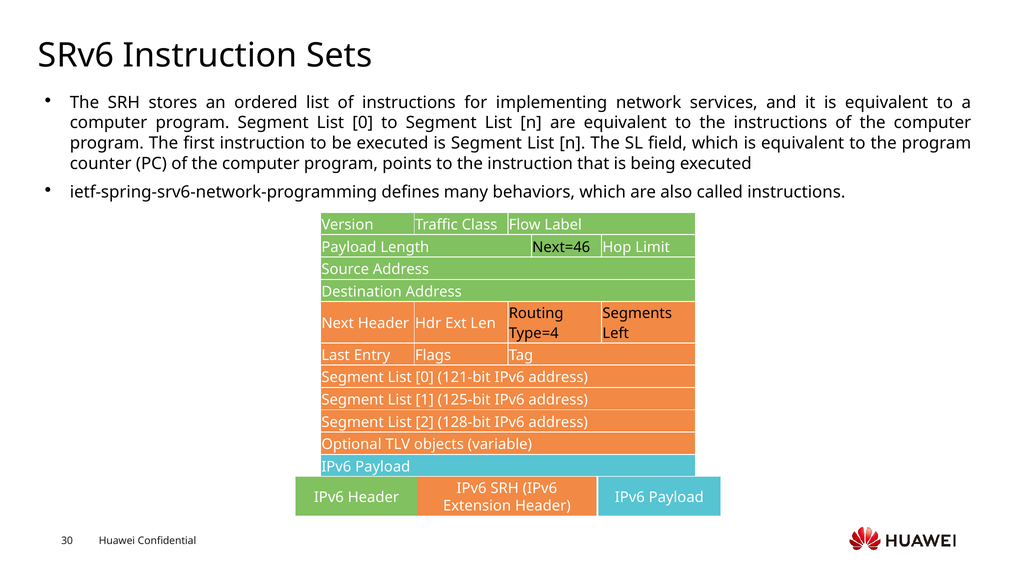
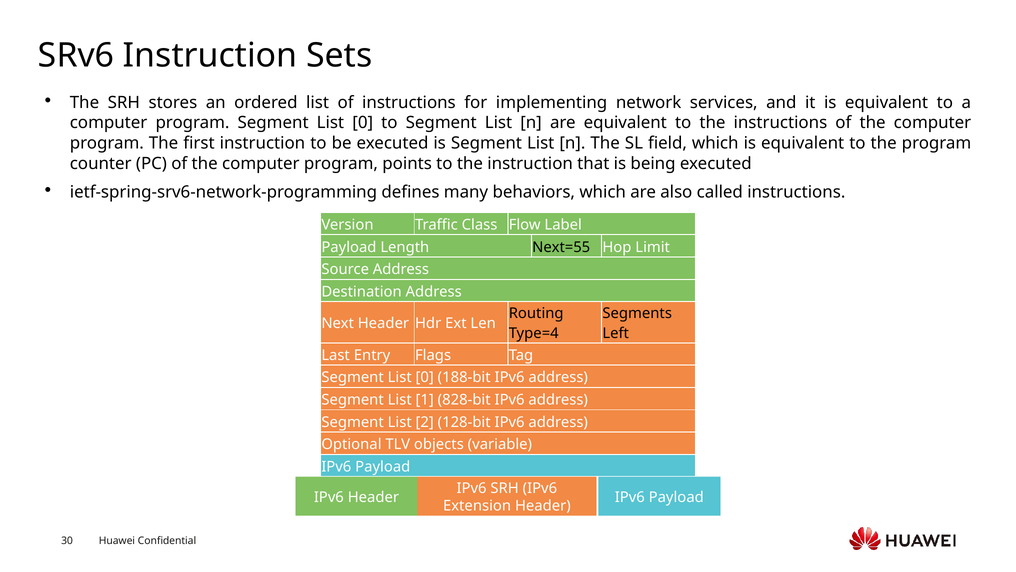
Next=46: Next=46 -> Next=55
121-bit: 121-bit -> 188-bit
125-bit: 125-bit -> 828-bit
